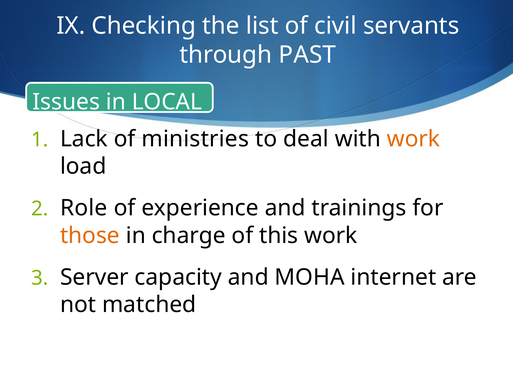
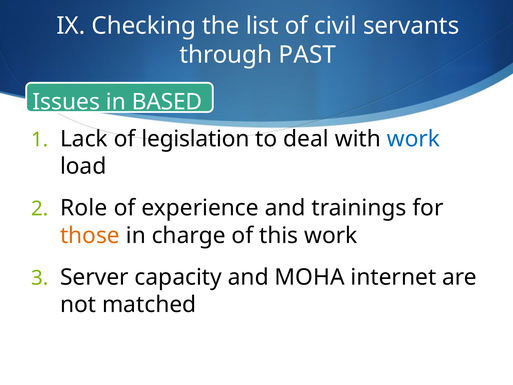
LOCAL: LOCAL -> BASED
ministries: ministries -> legislation
work at (413, 139) colour: orange -> blue
